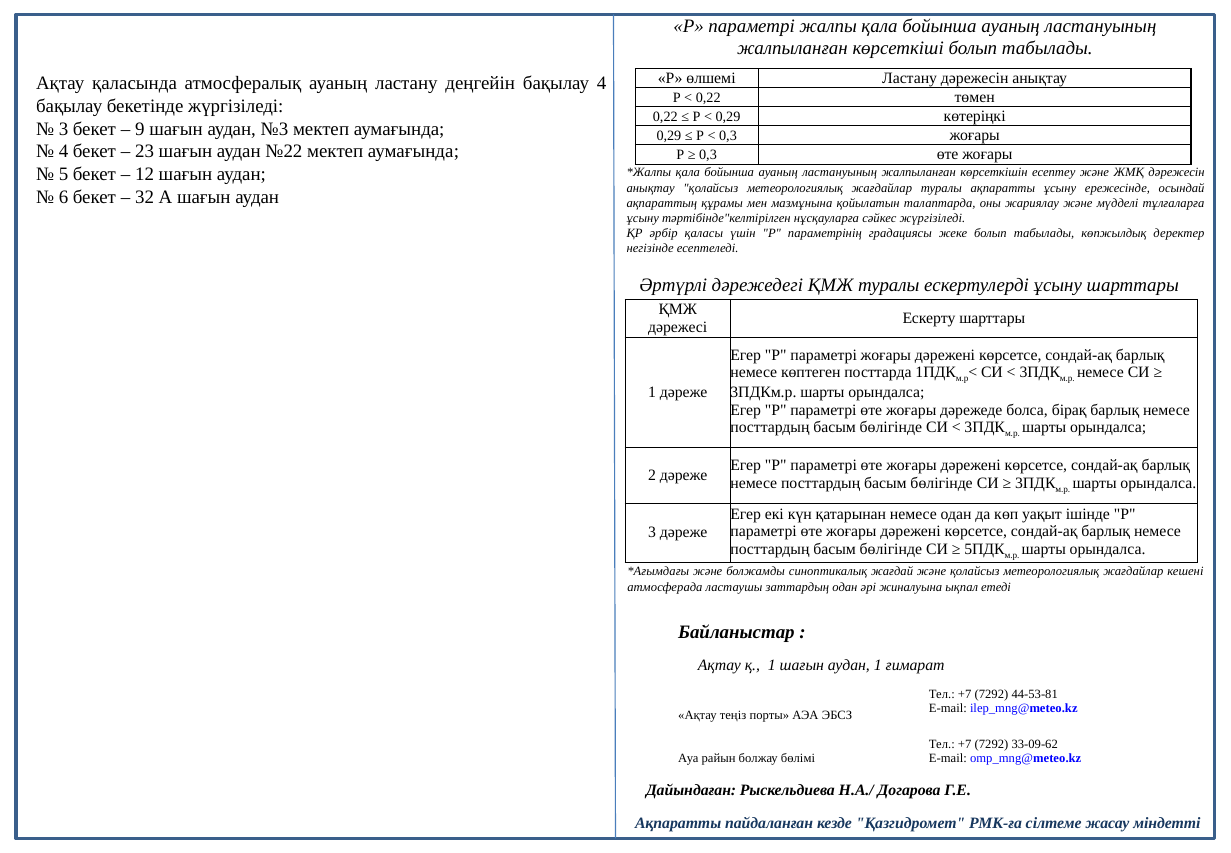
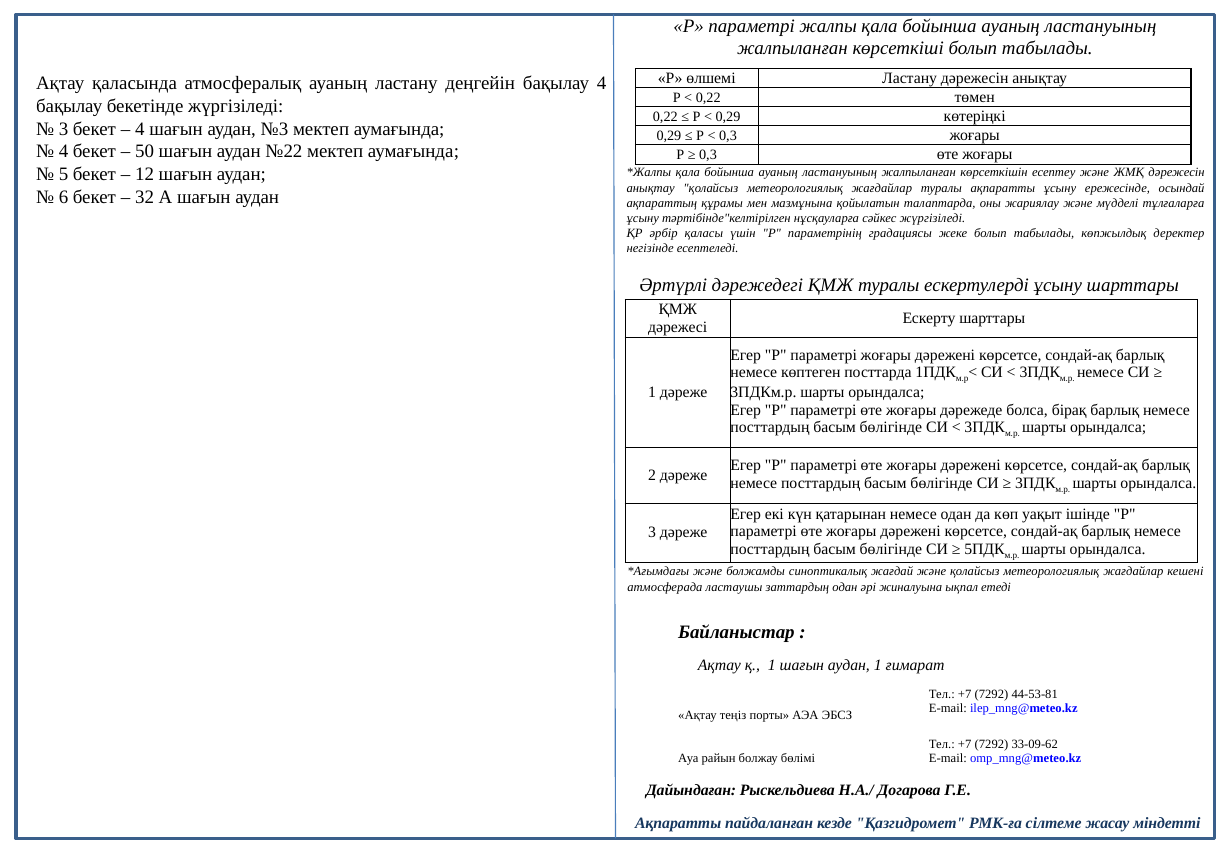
9 at (140, 129): 9 -> 4
23: 23 -> 50
